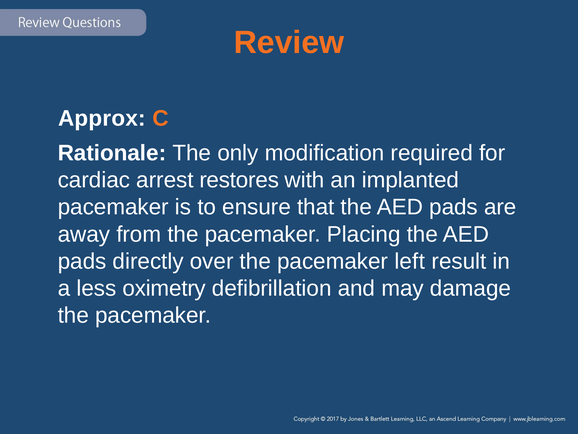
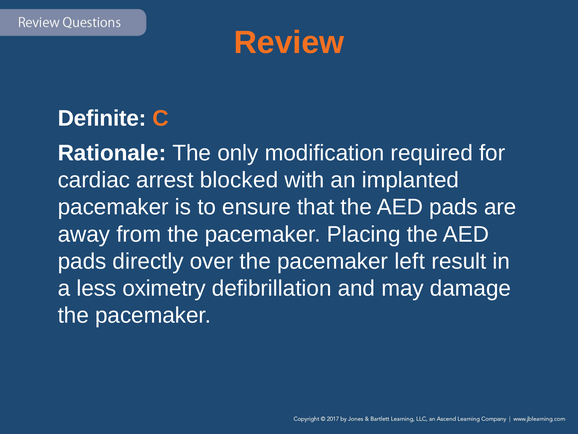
Approx: Approx -> Definite
restores: restores -> blocked
